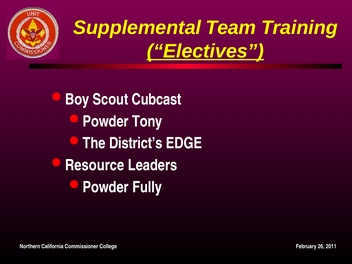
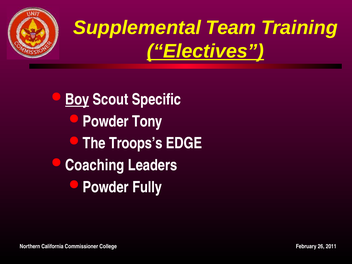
Boy underline: none -> present
Cubcast: Cubcast -> Specific
District’s: District’s -> Troops’s
Resource: Resource -> Coaching
